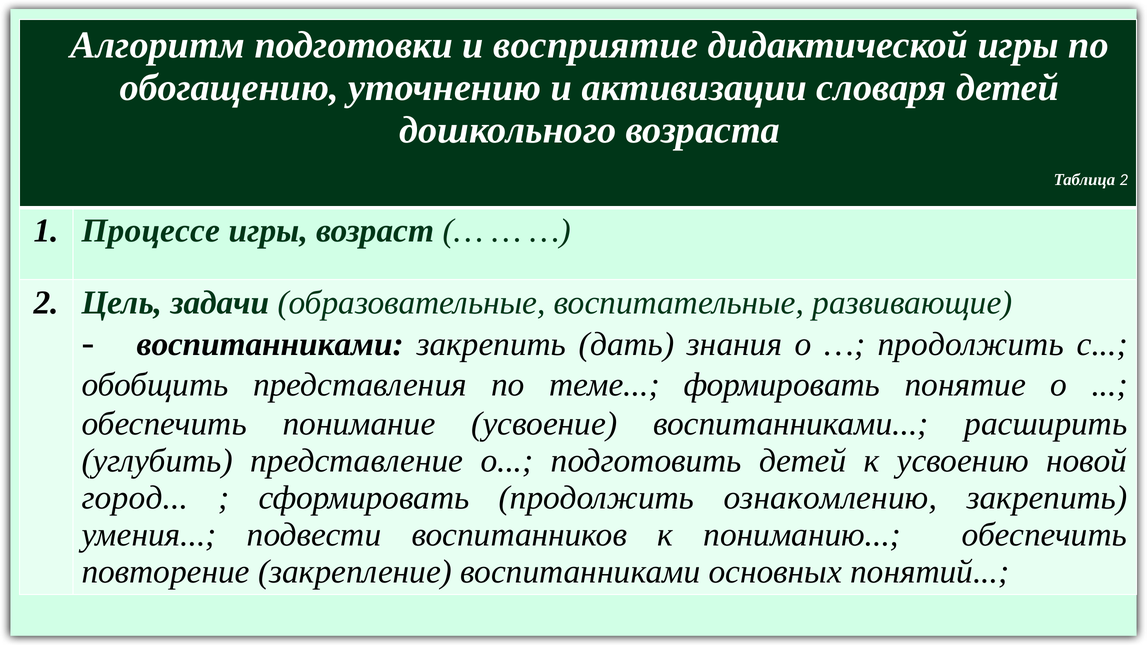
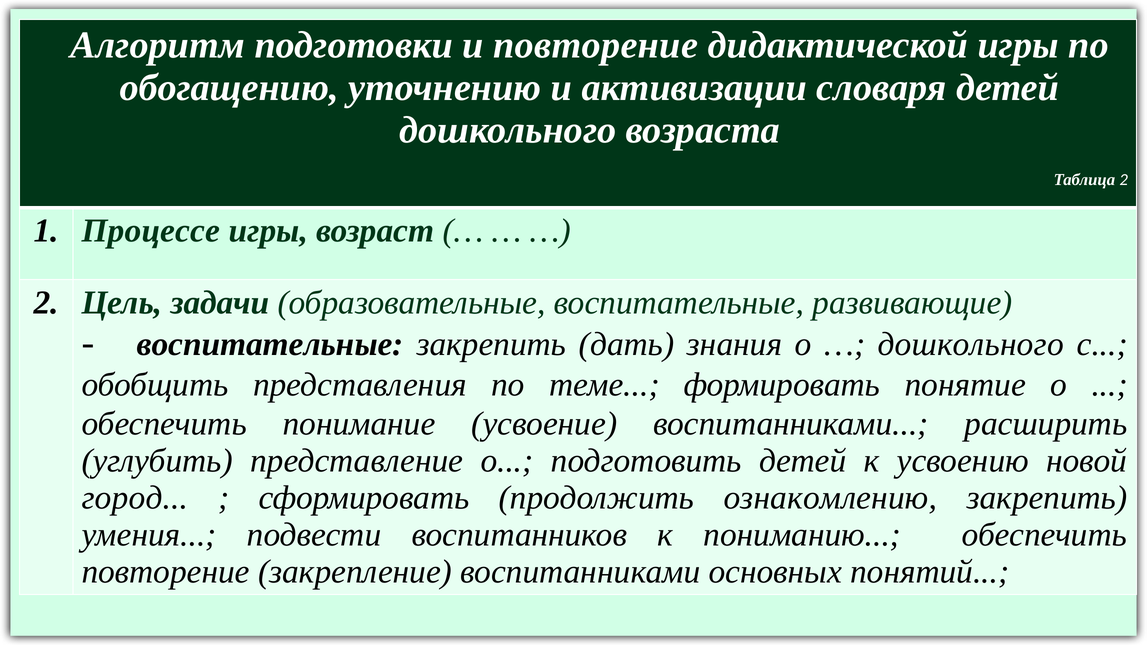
и восприятие: восприятие -> повторение
воспитанниками at (270, 344): воспитанниками -> воспитательные
продолжить at (971, 344): продолжить -> дошкольного
